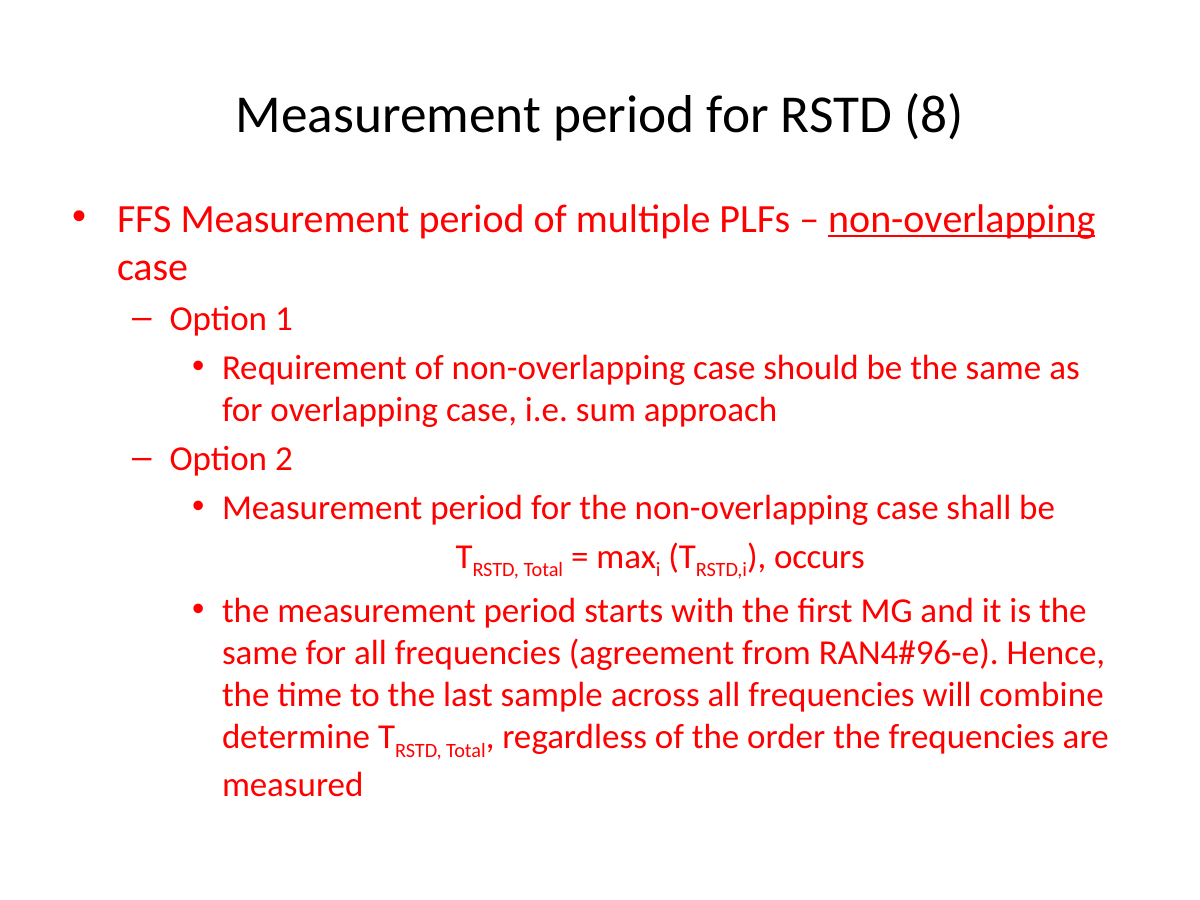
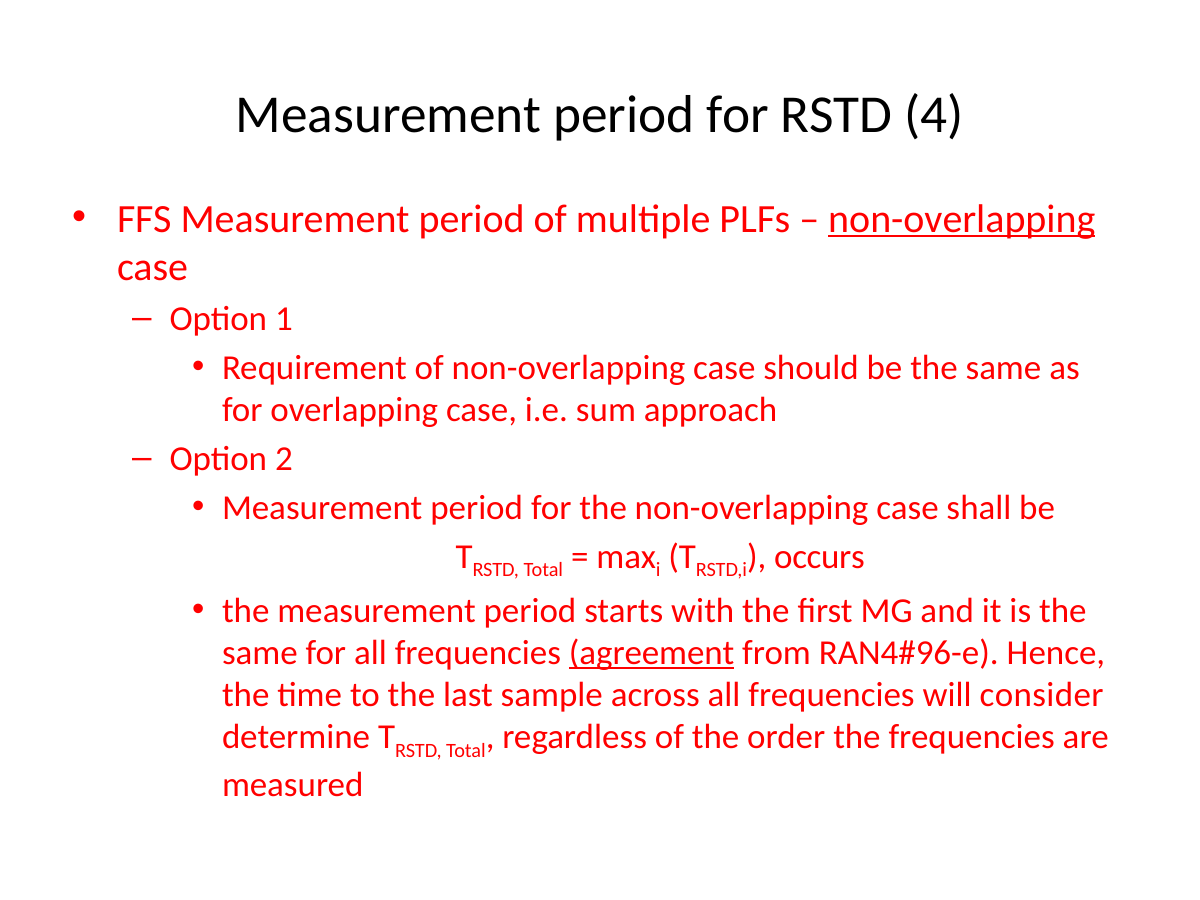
8: 8 -> 4
agreement underline: none -> present
combine: combine -> consider
